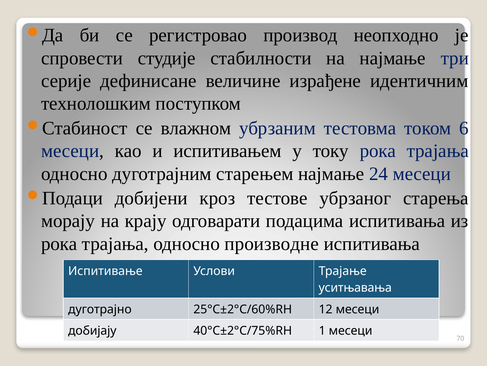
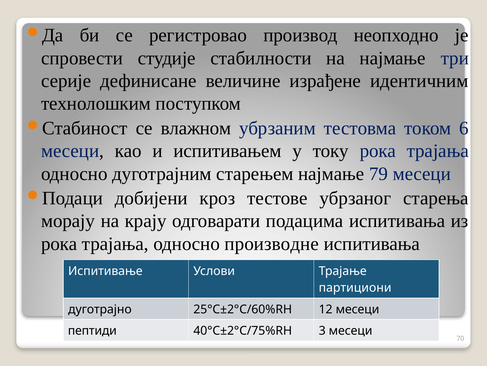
24: 24 -> 79
уситњавања: уситњавања -> партициони
добијају: добијају -> пептиди
1: 1 -> 3
